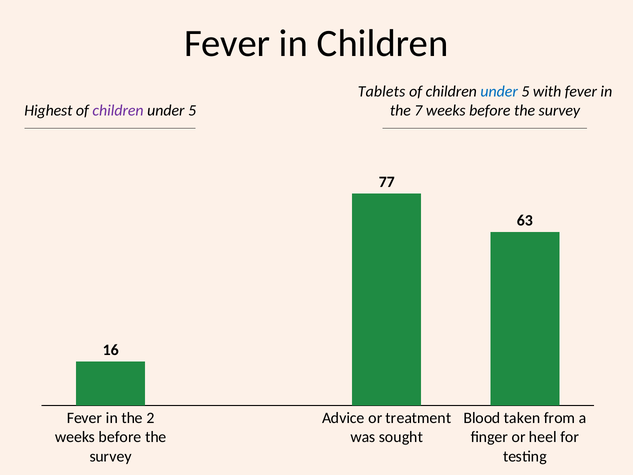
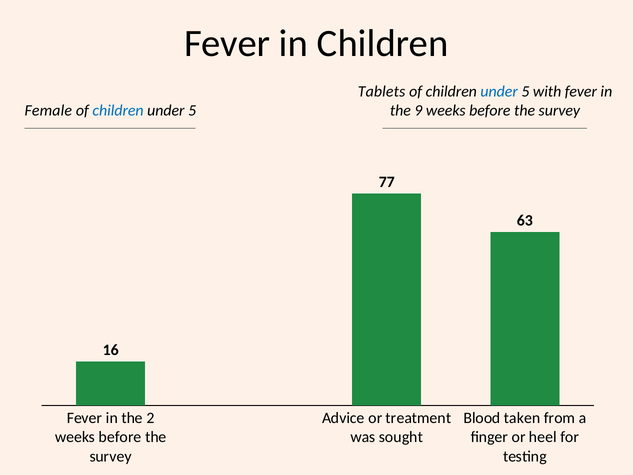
7: 7 -> 9
Highest: Highest -> Female
children at (118, 111) colour: purple -> blue
